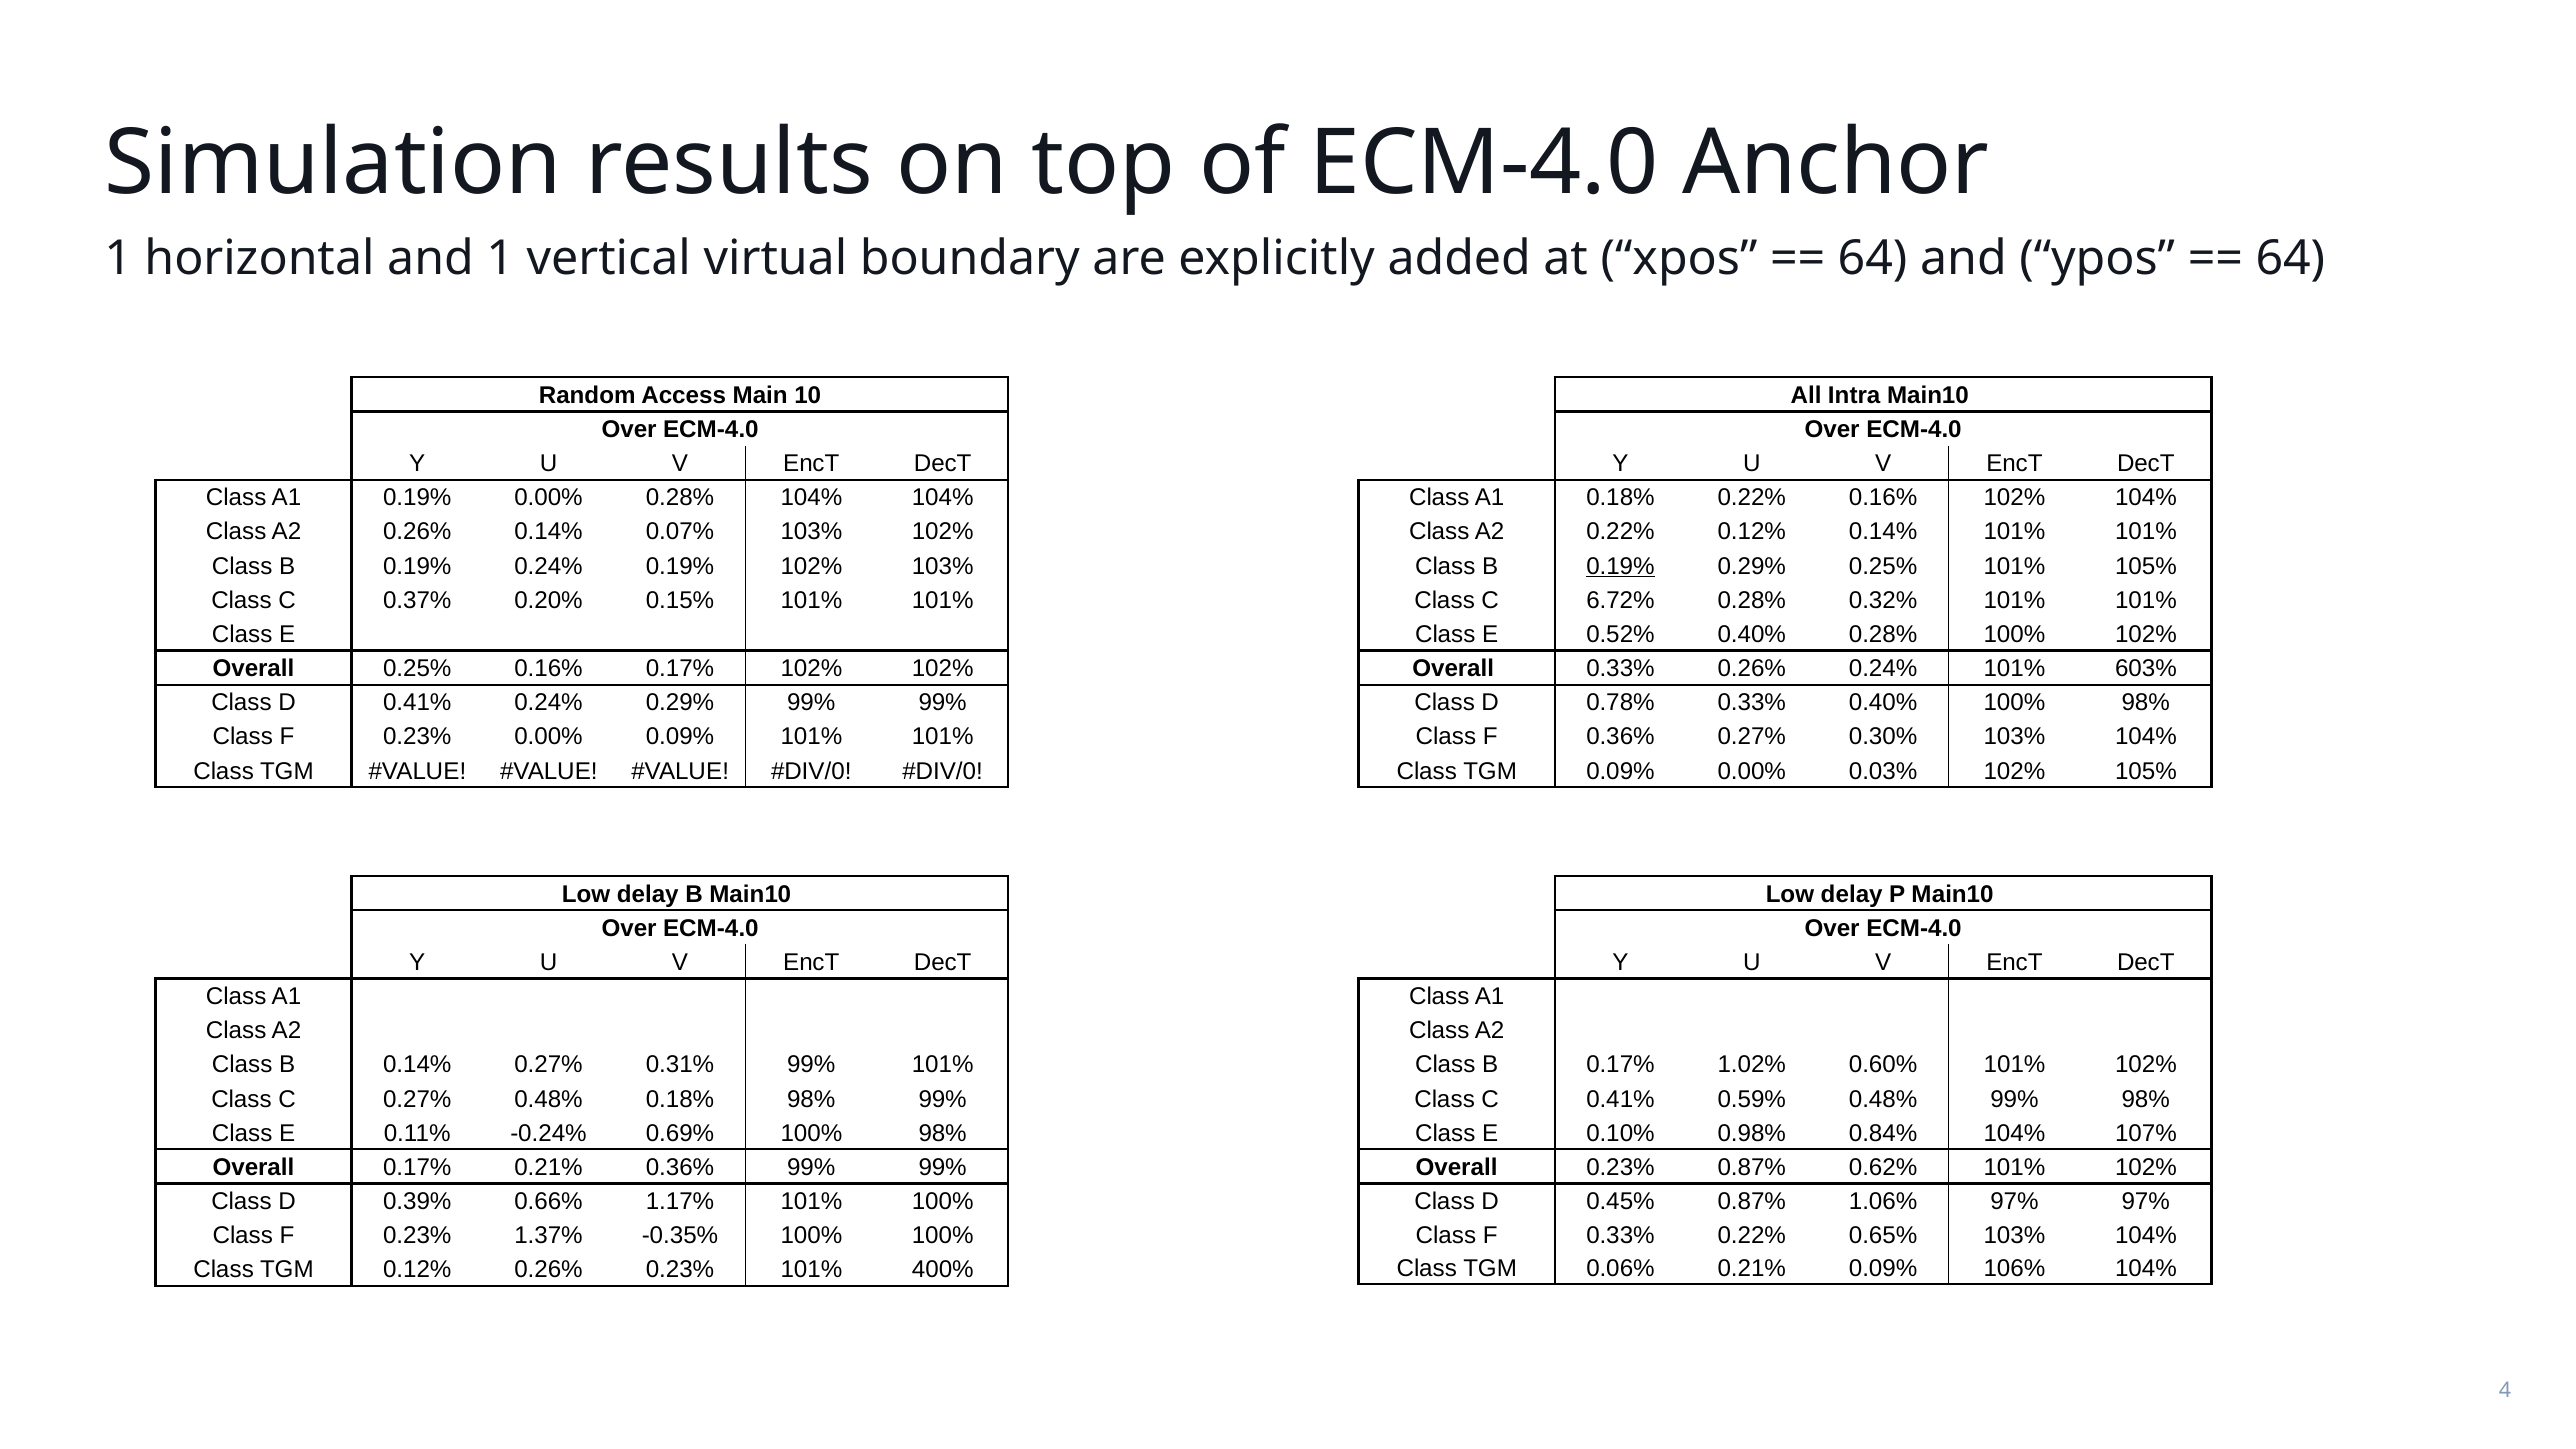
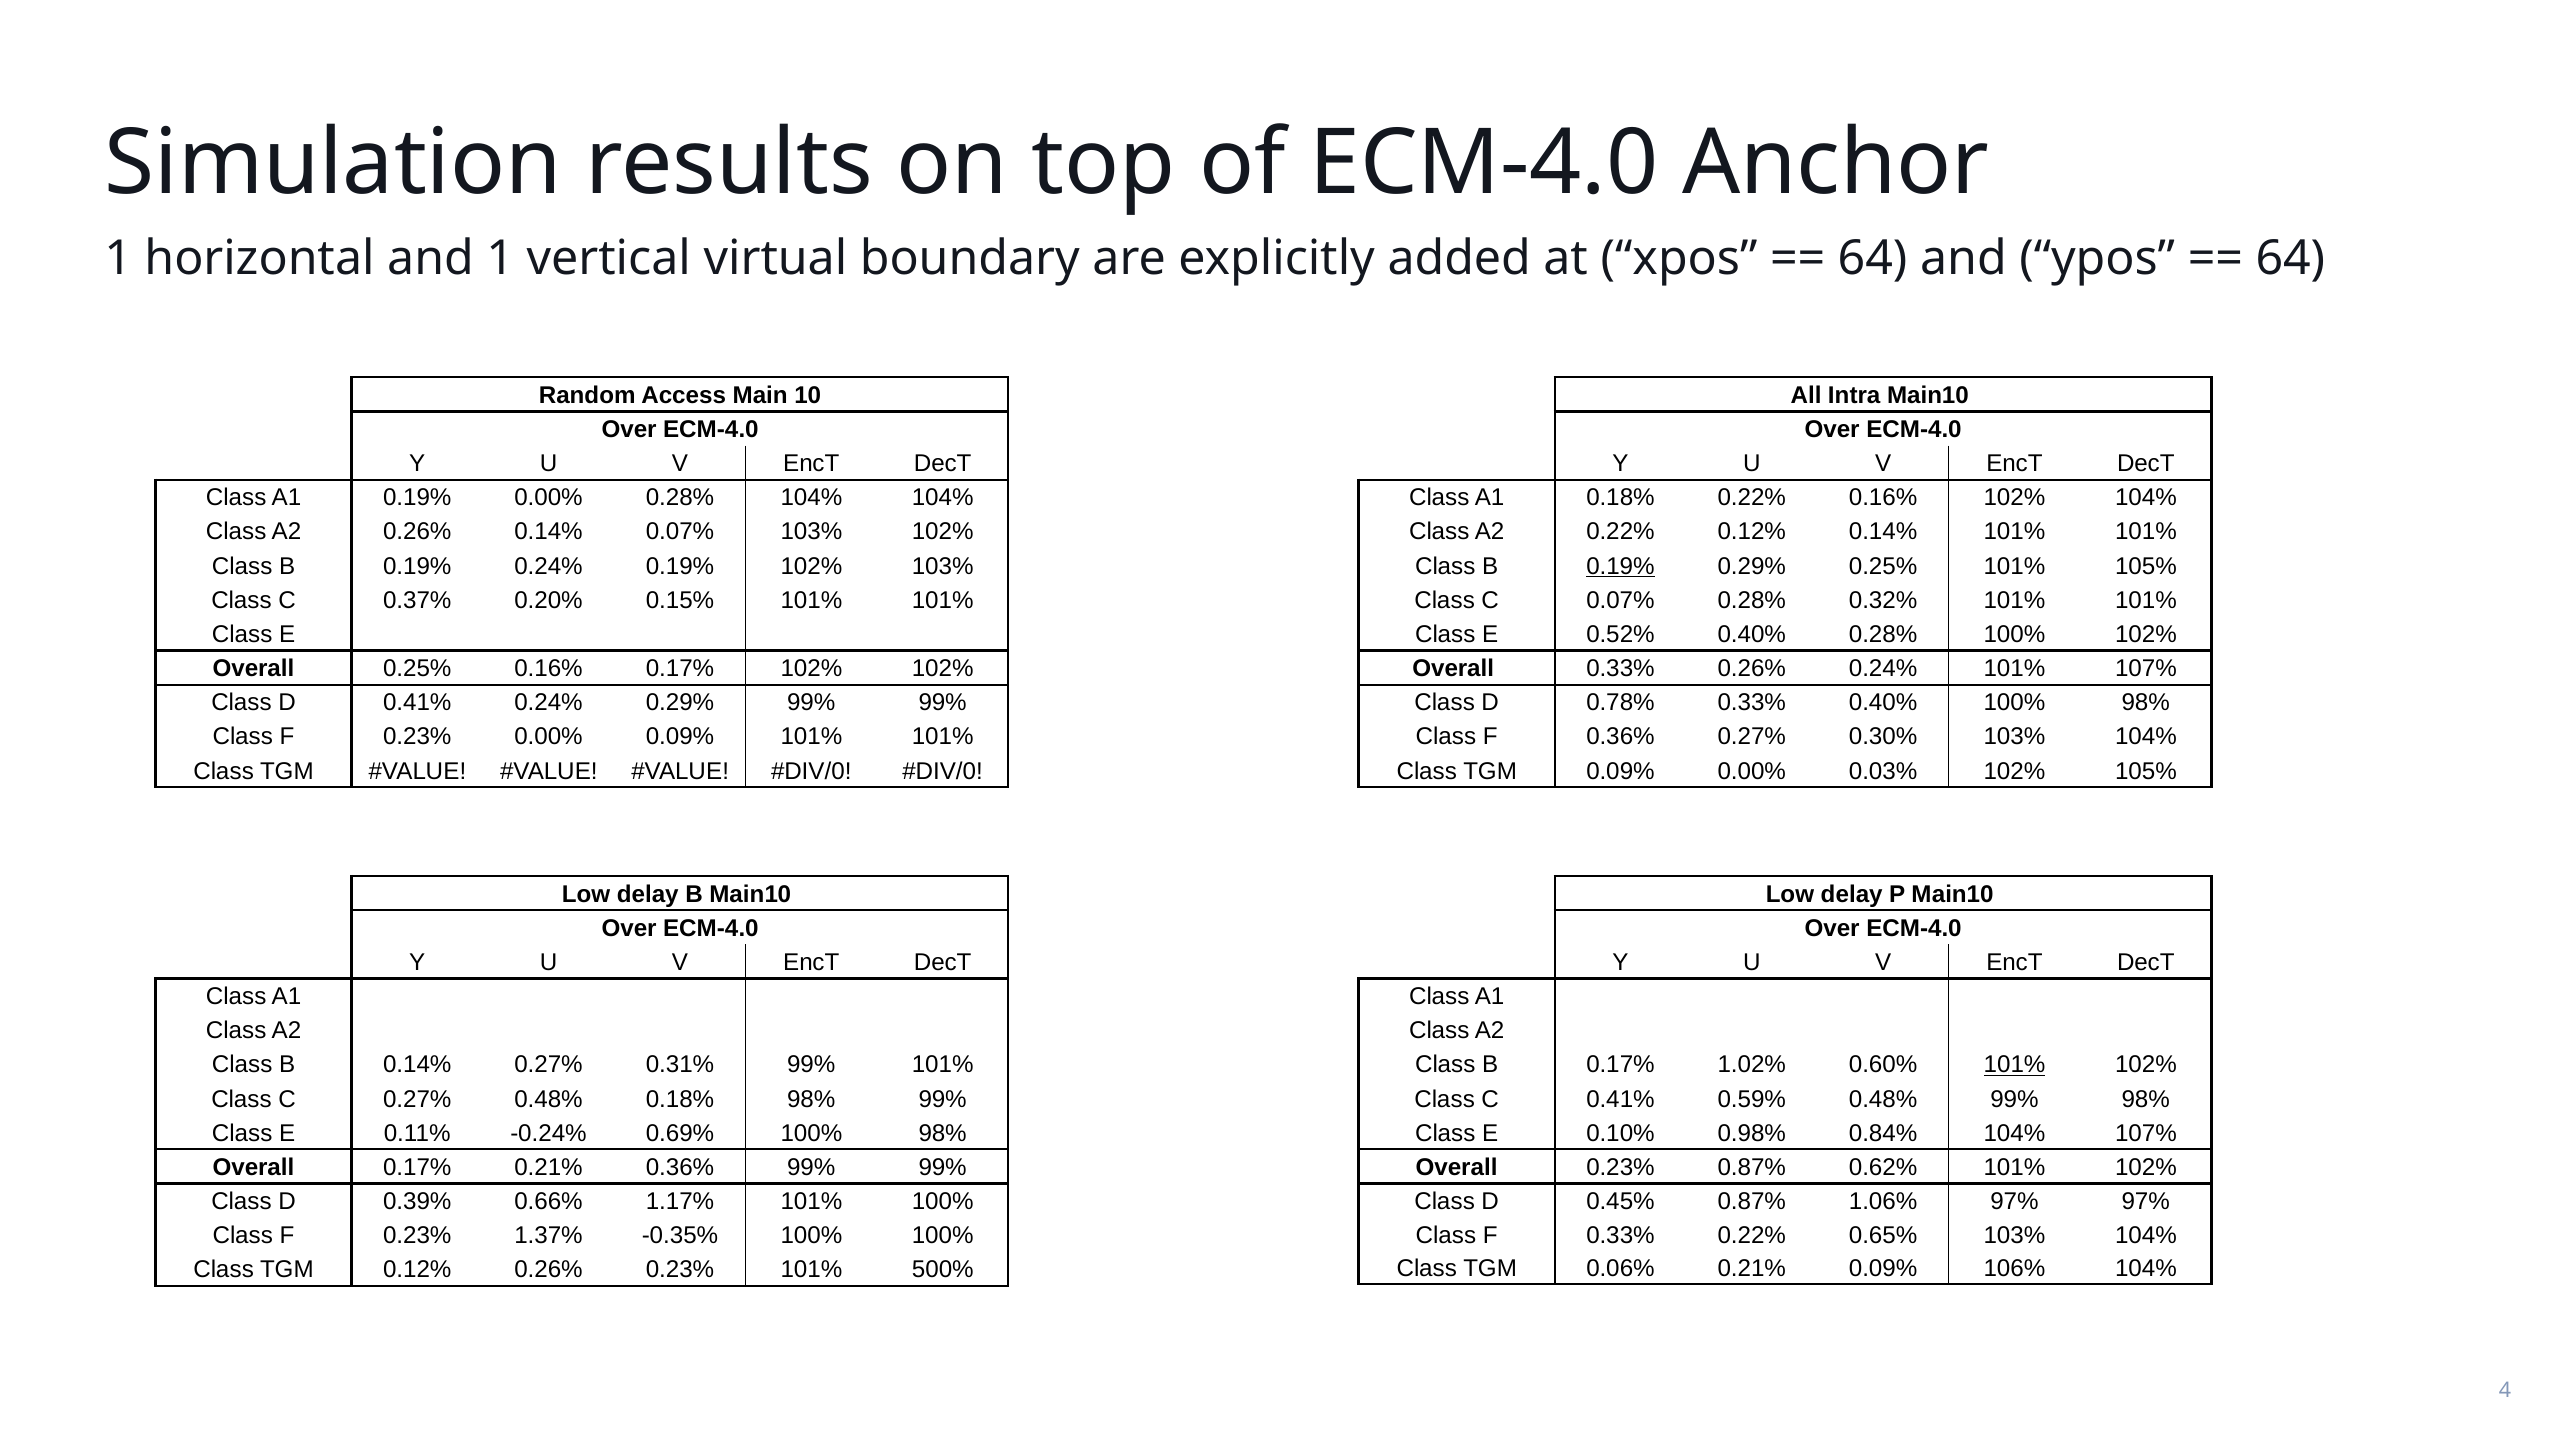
C 6.72%: 6.72% -> 0.07%
101% 603%: 603% -> 107%
101% at (2015, 1065) underline: none -> present
400%: 400% -> 500%
